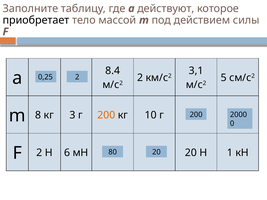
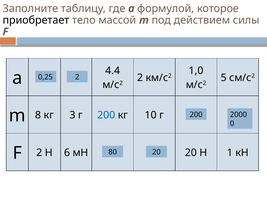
действуют: действуют -> формулой
8.4: 8.4 -> 4.4
3,1: 3,1 -> 1,0
200 at (106, 115) colour: orange -> blue
